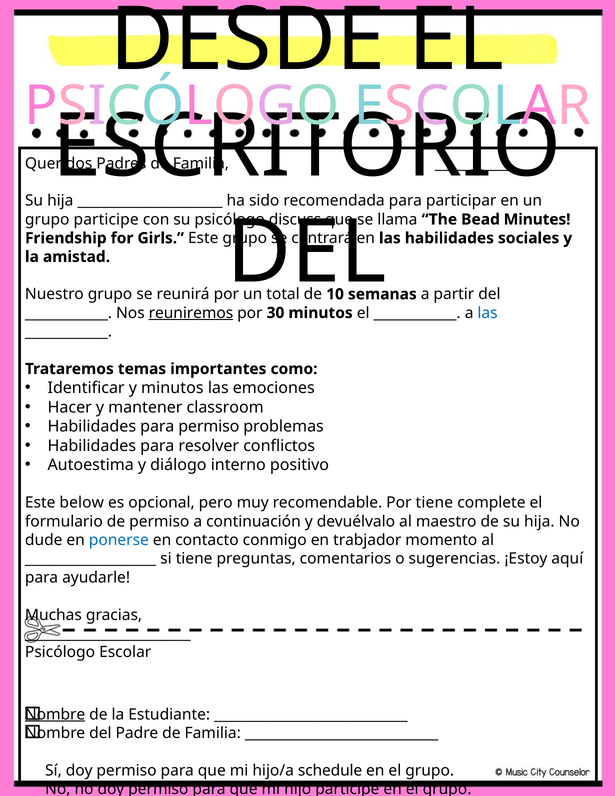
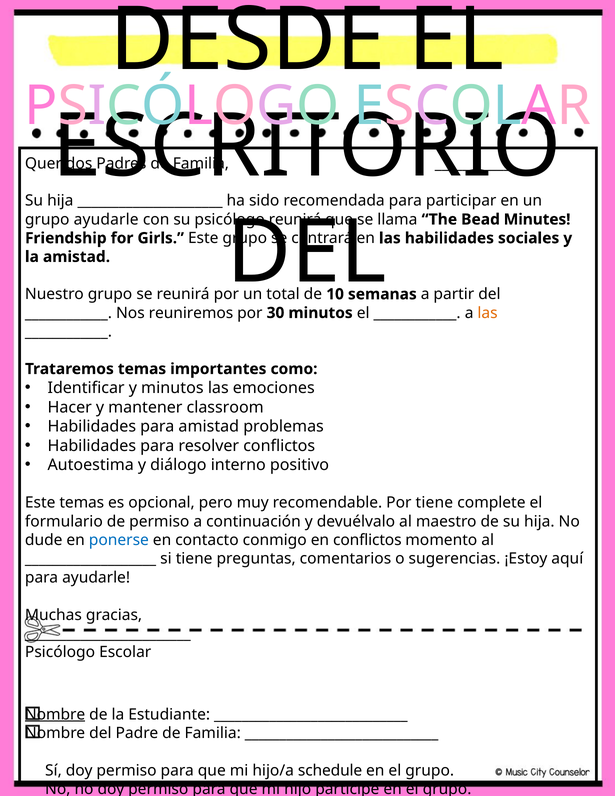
grupo participe: participe -> ayudarle
psicólogo discuss: discuss -> reunirá
reuniremos underline: present -> none
las at (488, 313) colour: blue -> orange
para permiso: permiso -> amistad
Este below: below -> temas
en trabjador: trabjador -> conflictos
